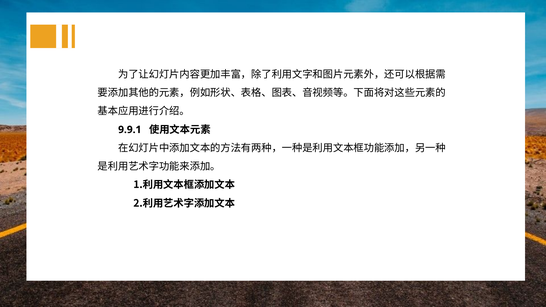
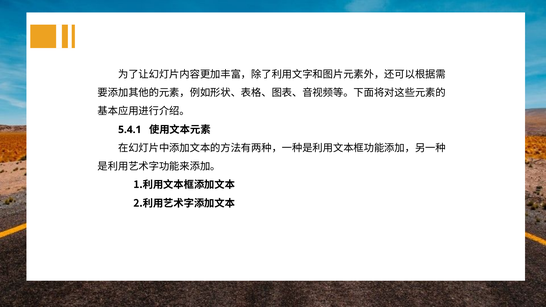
9.9.1: 9.9.1 -> 5.4.1
